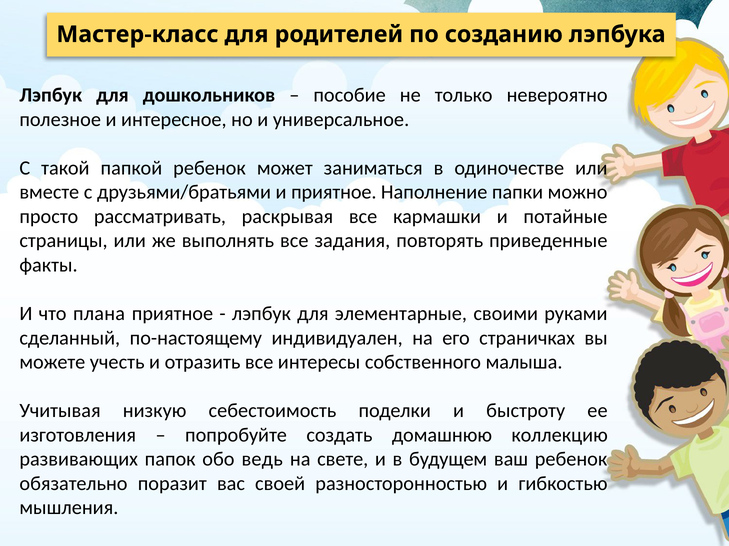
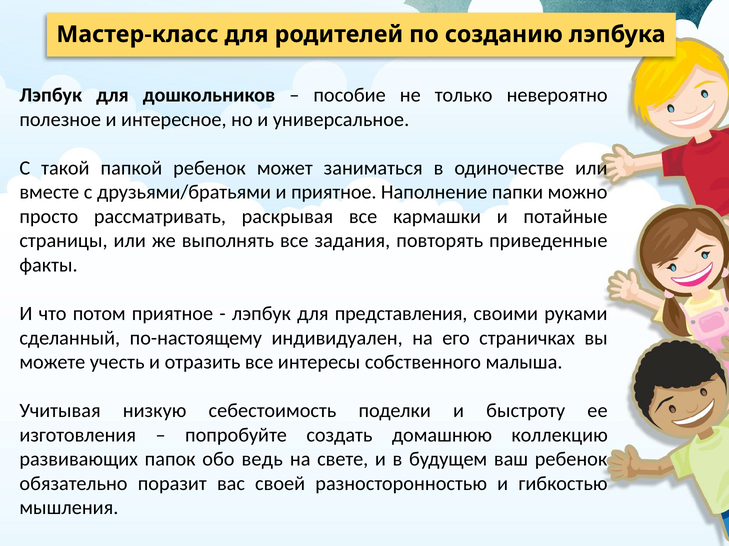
плана: плана -> потом
элементарные: элементарные -> представления
